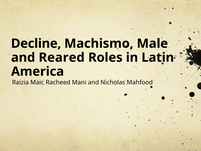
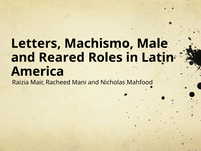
Decline: Decline -> Letters
